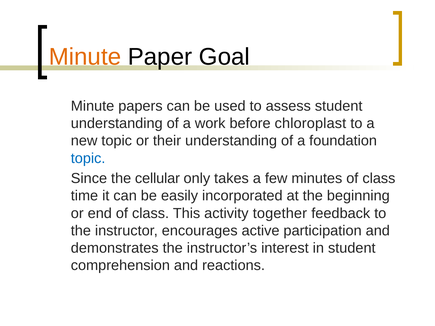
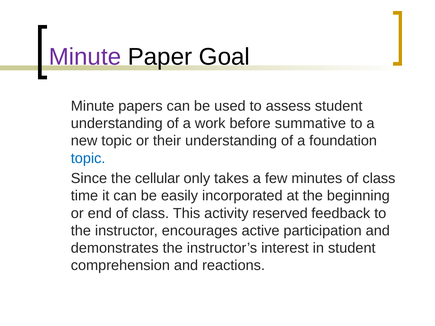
Minute at (85, 57) colour: orange -> purple
chloroplast: chloroplast -> summative
together: together -> reserved
